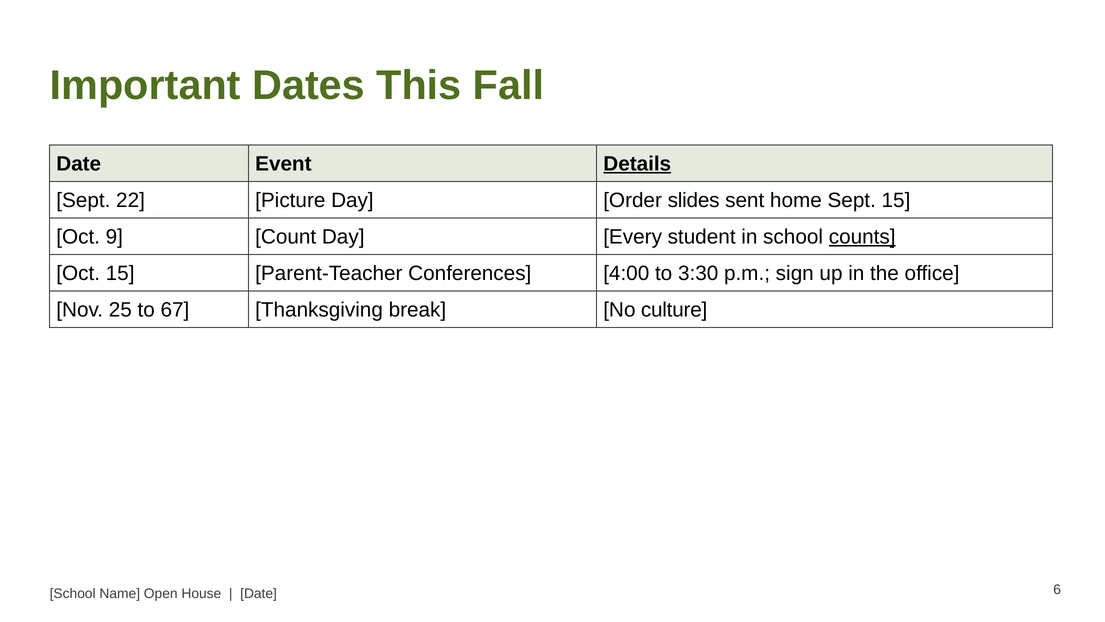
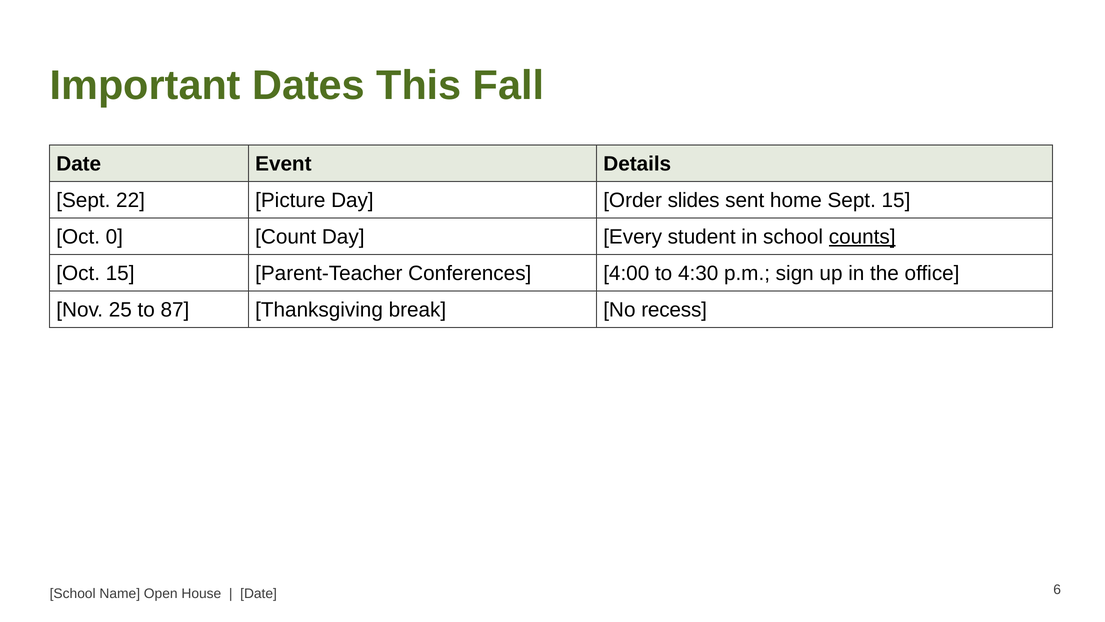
Details underline: present -> none
9: 9 -> 0
3:30: 3:30 -> 4:30
67: 67 -> 87
culture: culture -> recess
